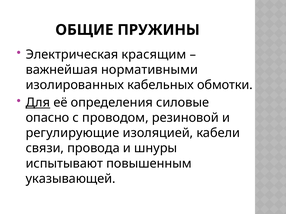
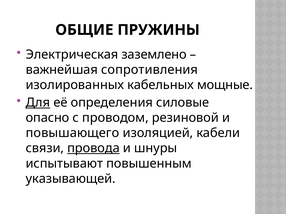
красящим: красящим -> заземлено
нормативными: нормативными -> сопротивления
обмотки: обмотки -> мощные
регулирующие: регулирующие -> повышающего
провода underline: none -> present
